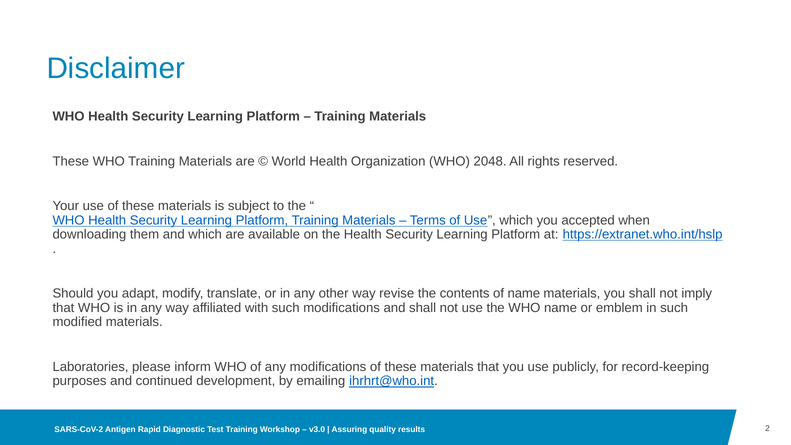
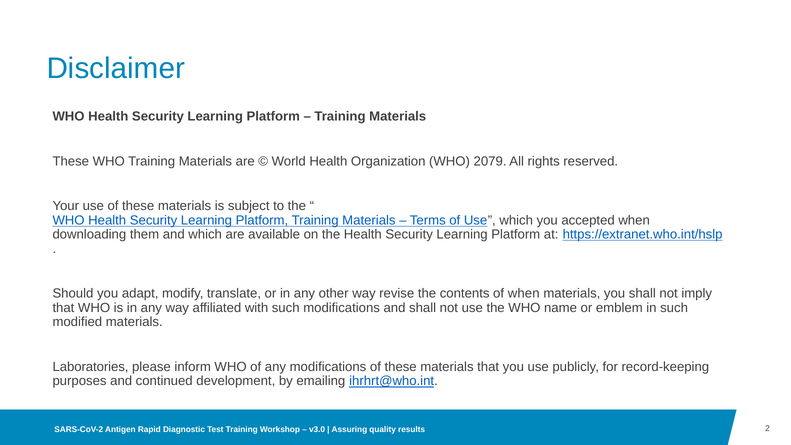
2048: 2048 -> 2079
of name: name -> when
